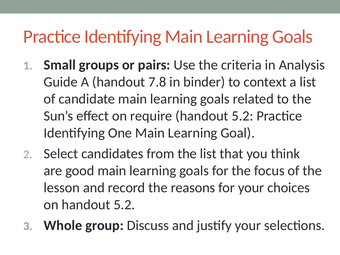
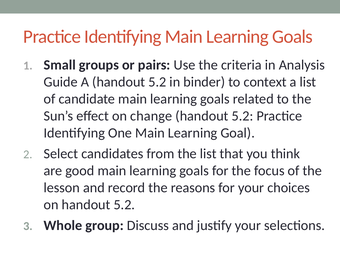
A handout 7.8: 7.8 -> 5.2
require: require -> change
